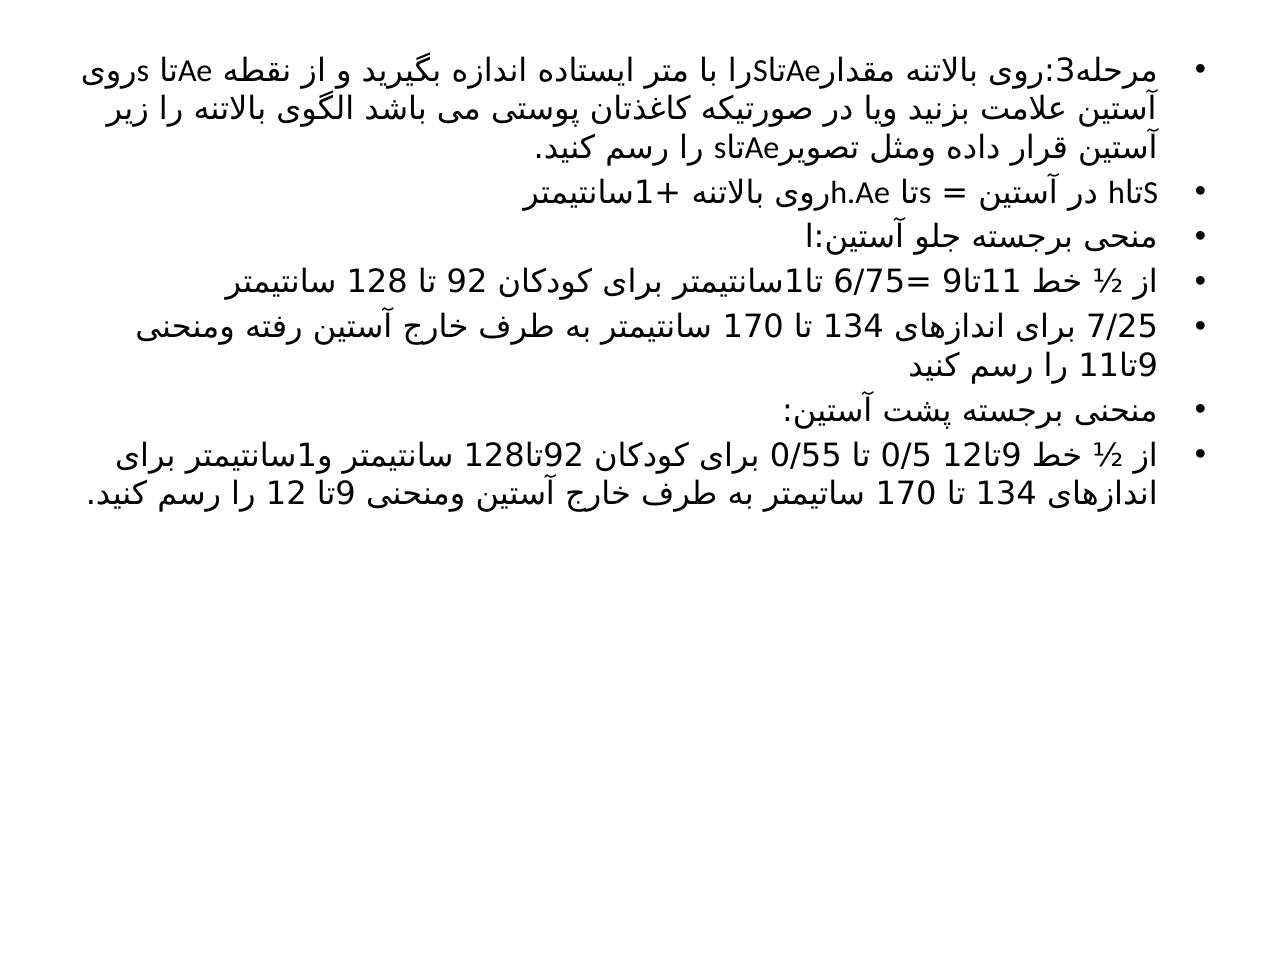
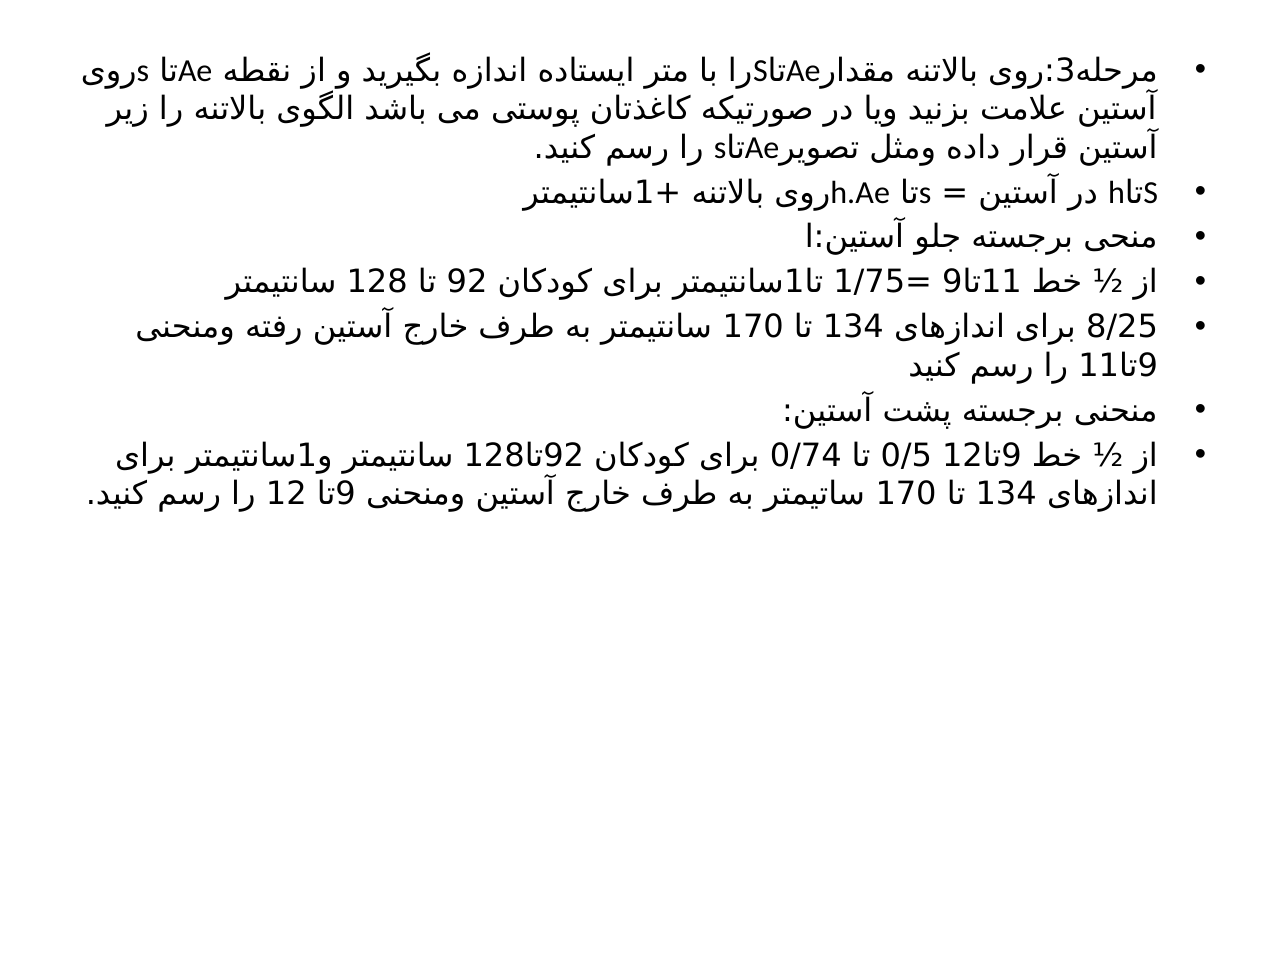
6/75: 6/75 -> 1/75
7/25: 7/25 -> 8/25
0/55: 0/55 -> 0/74
